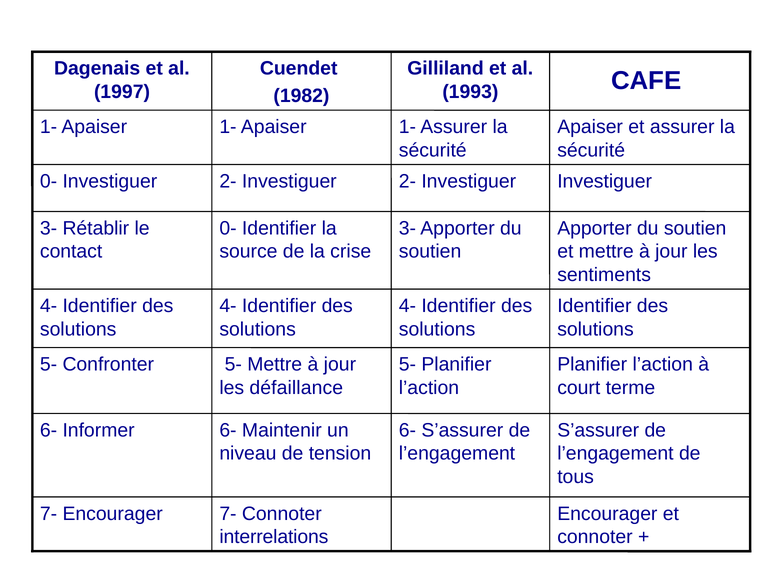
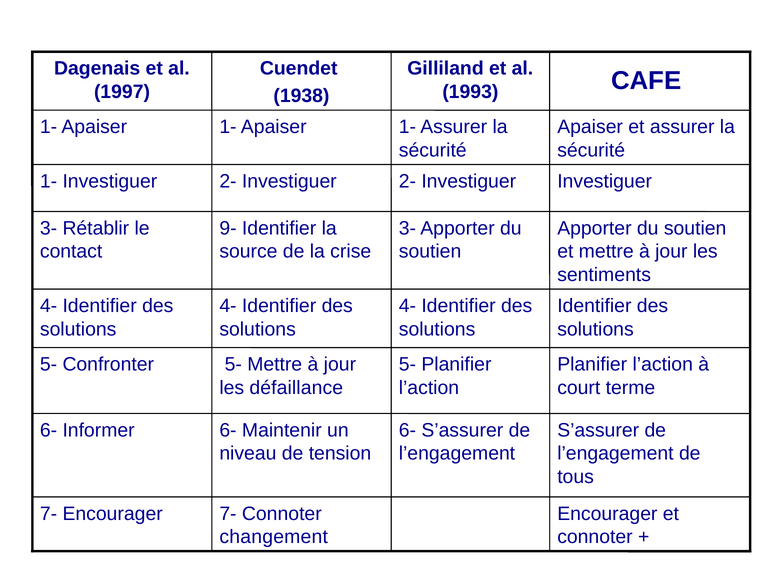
1982: 1982 -> 1938
0- at (49, 181): 0- -> 1-
0- at (228, 228): 0- -> 9-
interrelations: interrelations -> changement
